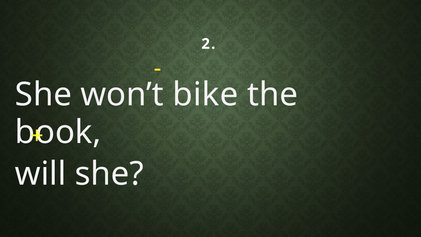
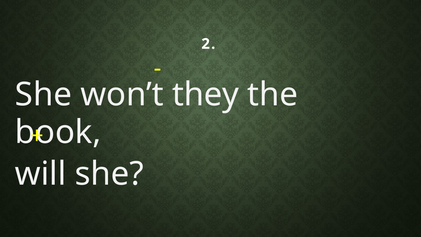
bike: bike -> they
